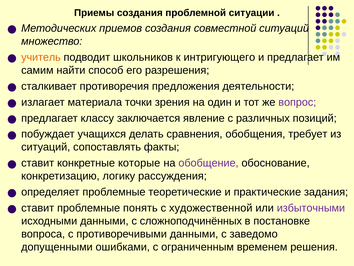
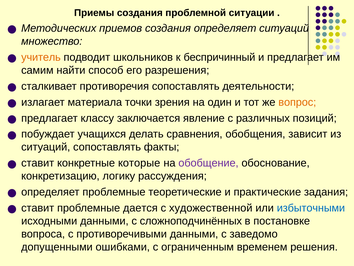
создания совместной: совместной -> определяет
интригующего: интригующего -> беспричинный
противоречия предложения: предложения -> сопоставлять
вопрос colour: purple -> orange
требует: требует -> зависит
понять: понять -> дается
избыточными colour: purple -> blue
